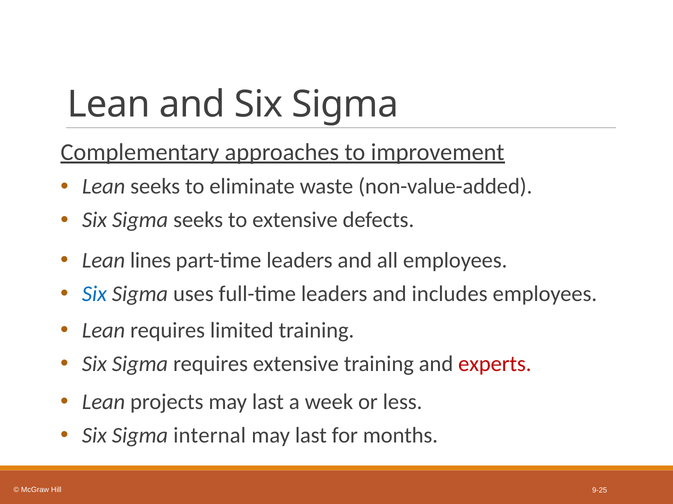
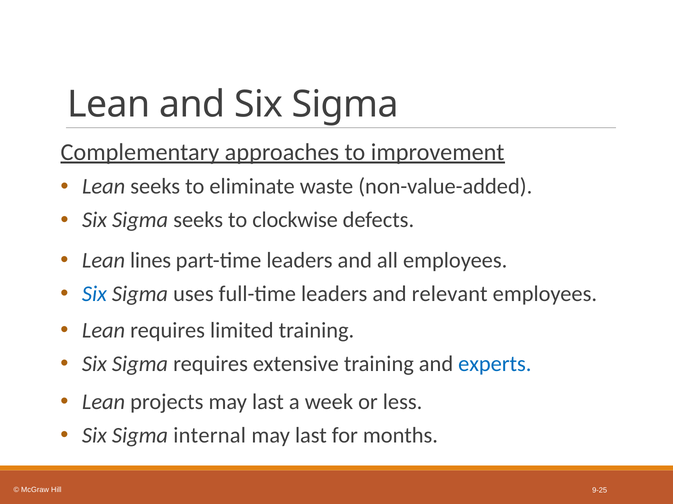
to extensive: extensive -> clockwise
includes: includes -> relevant
experts colour: red -> blue
